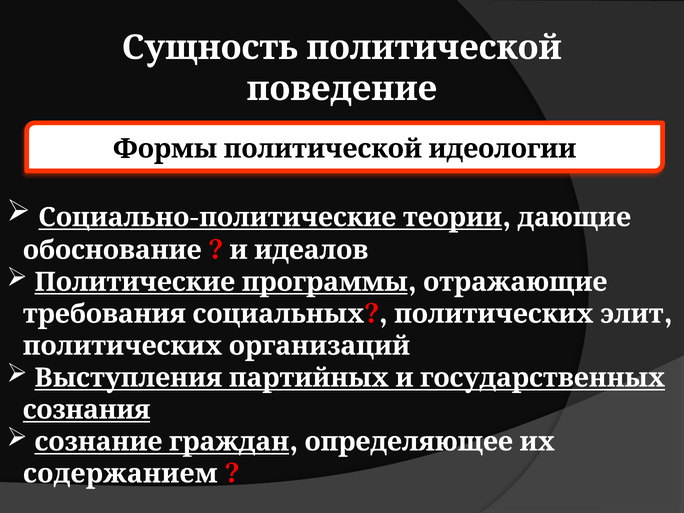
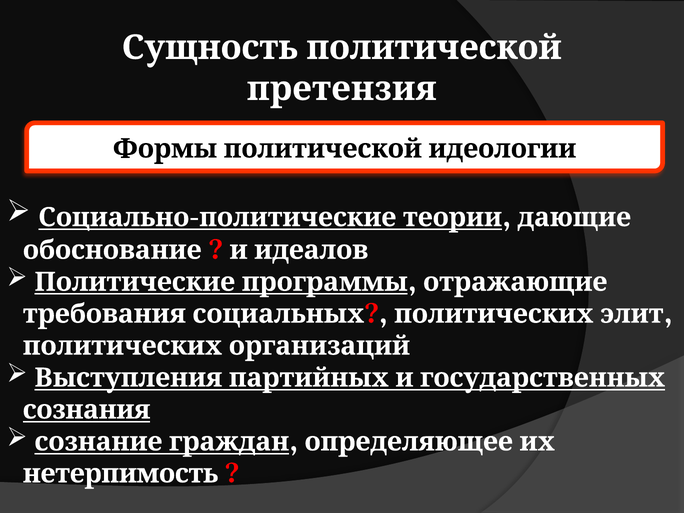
поведение: поведение -> претензия
содержанием: содержанием -> нетерпимость
